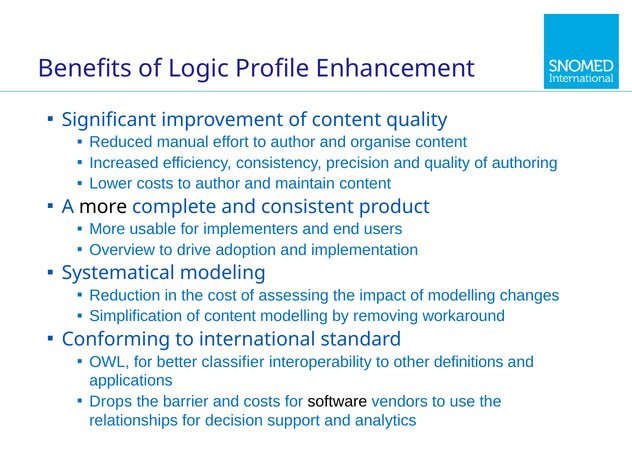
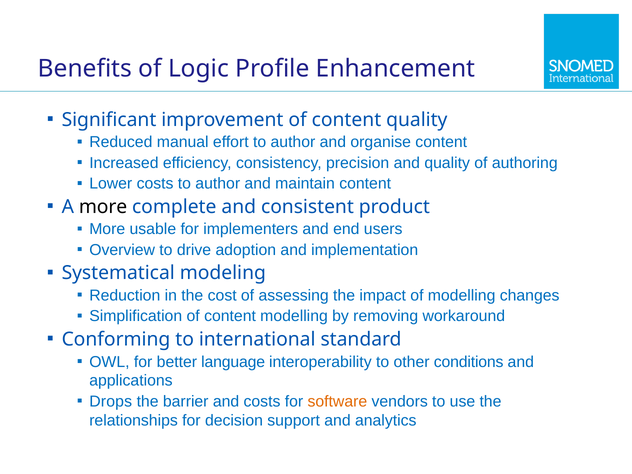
classifier: classifier -> language
definitions: definitions -> conditions
software colour: black -> orange
